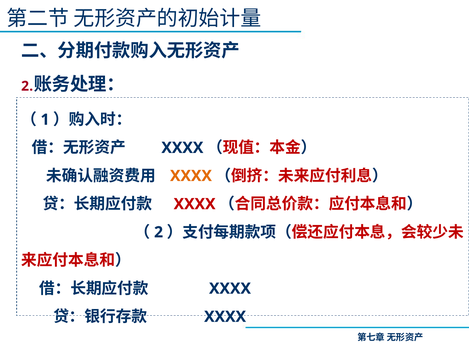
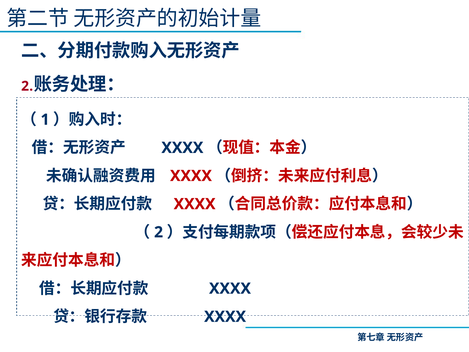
XXXX at (191, 176) colour: orange -> red
